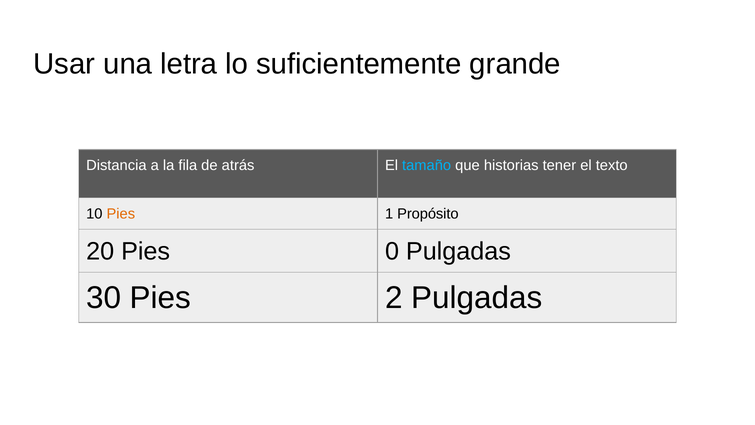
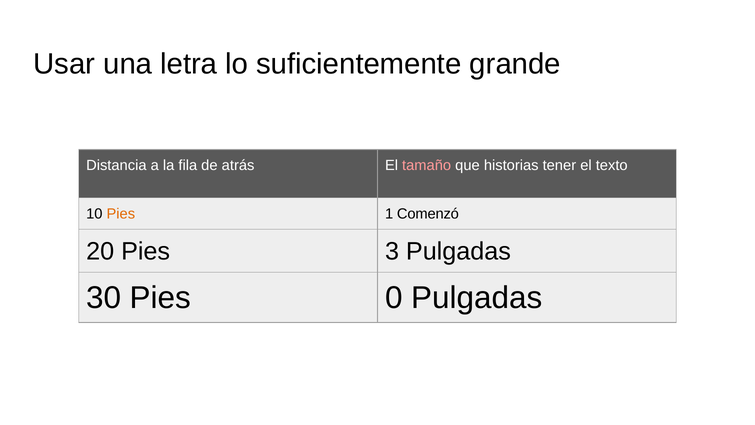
tamaño colour: light blue -> pink
Propósito: Propósito -> Comenzó
0: 0 -> 3
2: 2 -> 0
